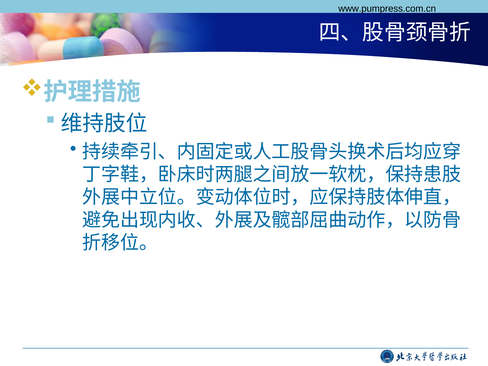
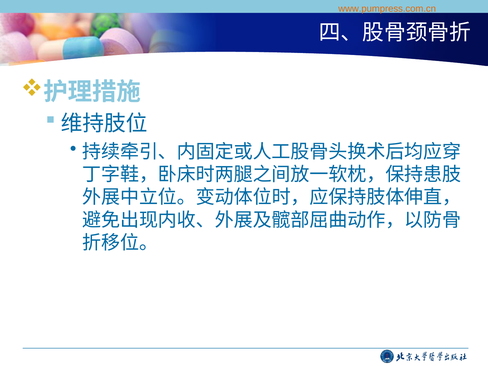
www.pumpress.com.cn colour: black -> orange
